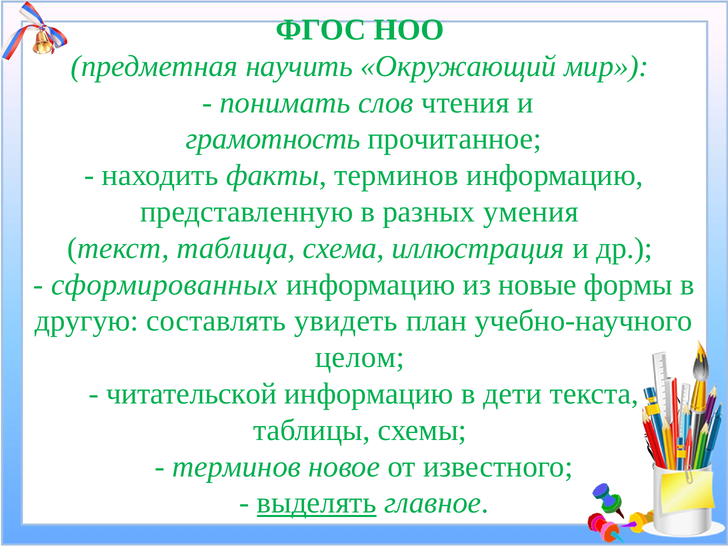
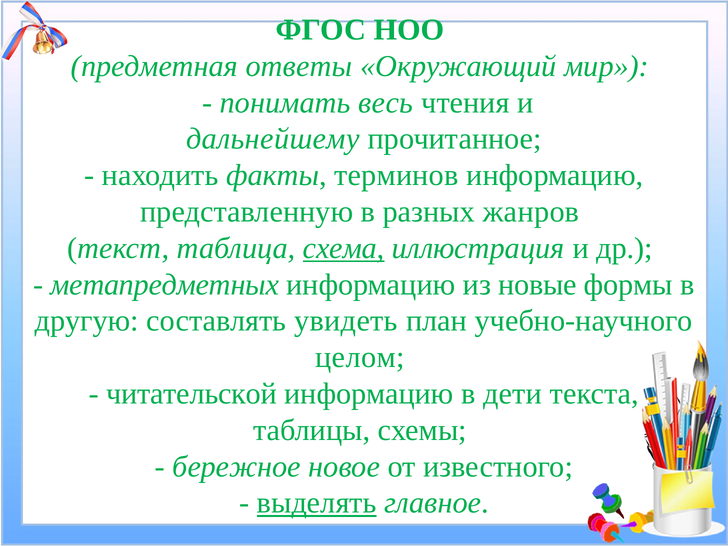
научить: научить -> ответы
слов: слов -> весь
грамотность: грамотность -> дальнейшему
умения: умения -> жанров
схема underline: none -> present
сформированных: сформированных -> метапредметных
терминов at (237, 467): терминов -> бережное
